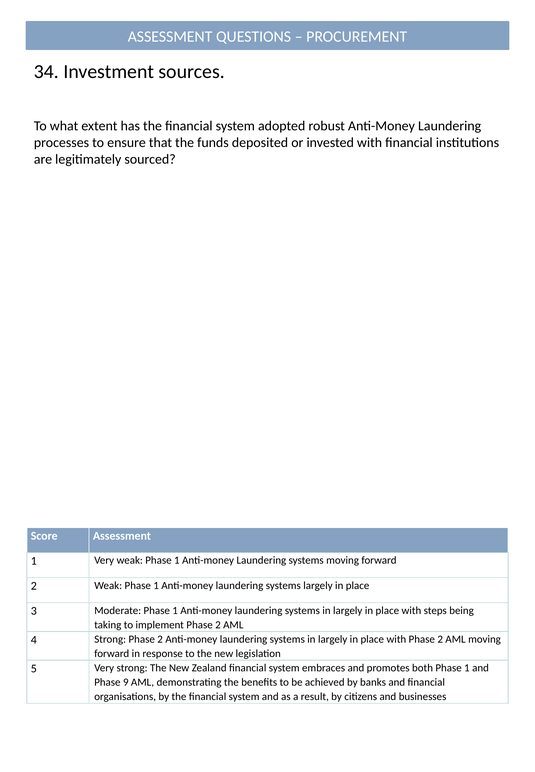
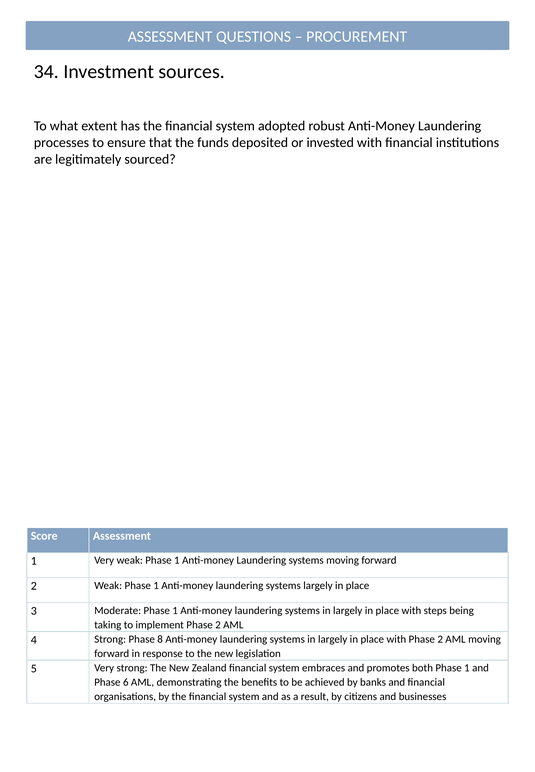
Strong Phase 2: 2 -> 8
9: 9 -> 6
